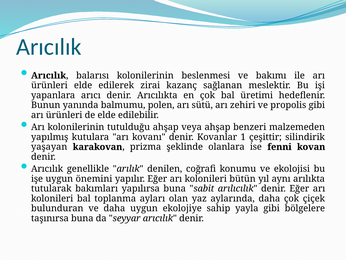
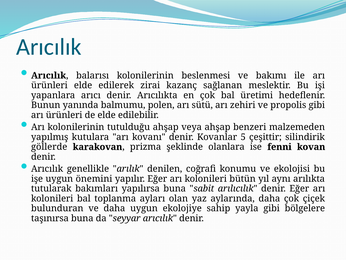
1: 1 -> 5
yaşayan: yaşayan -> göllerde
